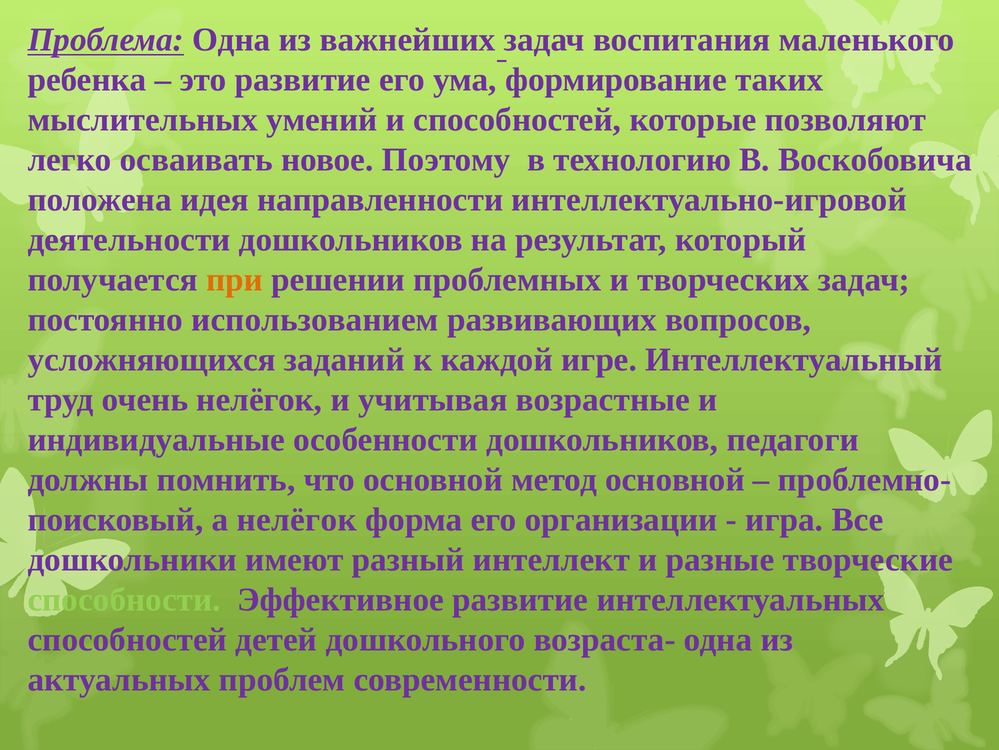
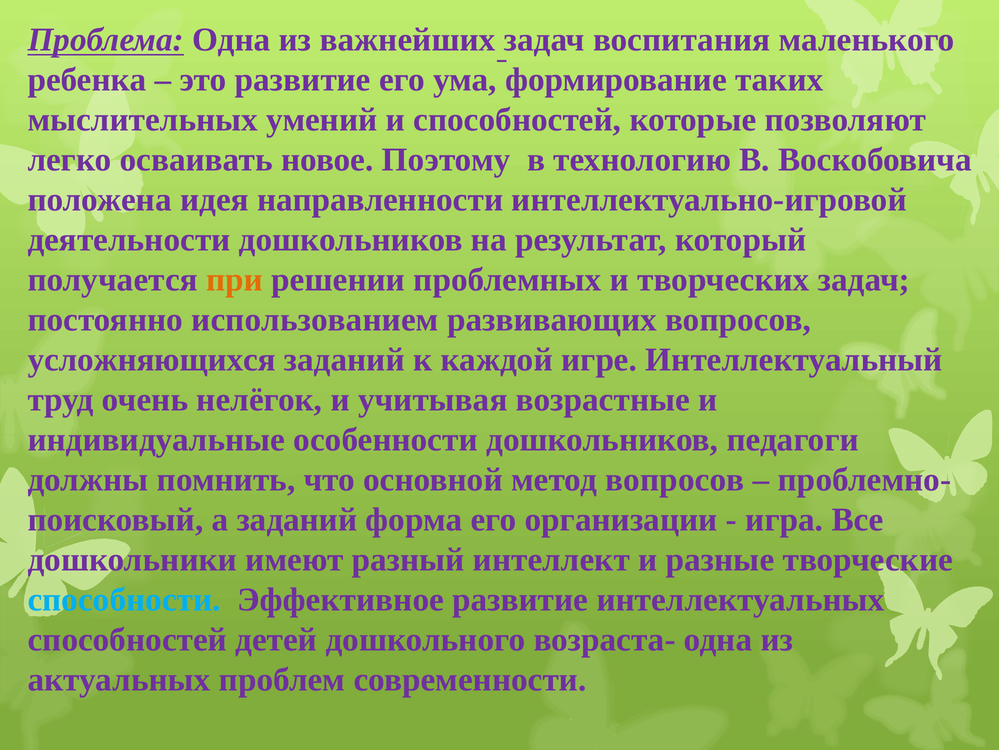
метод основной: основной -> вопросов
а нелёгок: нелёгок -> заданий
способности colour: light green -> light blue
